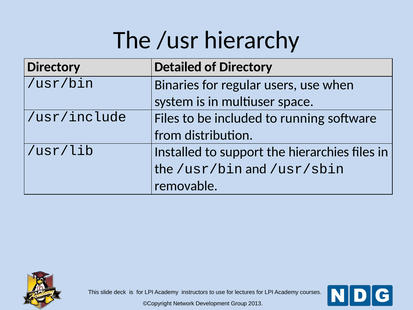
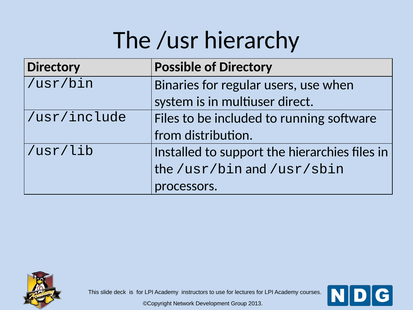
Detailed: Detailed -> Possible
space: space -> direct
removable: removable -> processors
